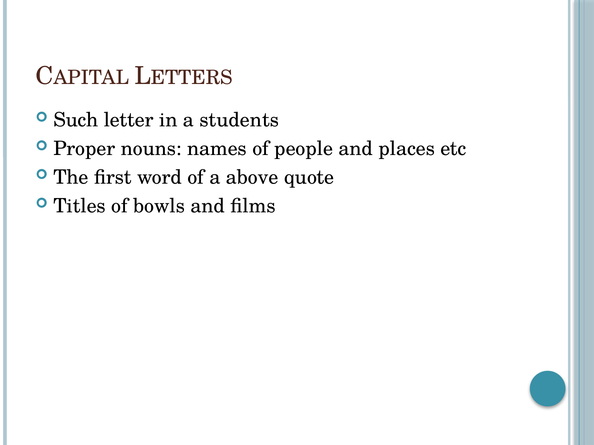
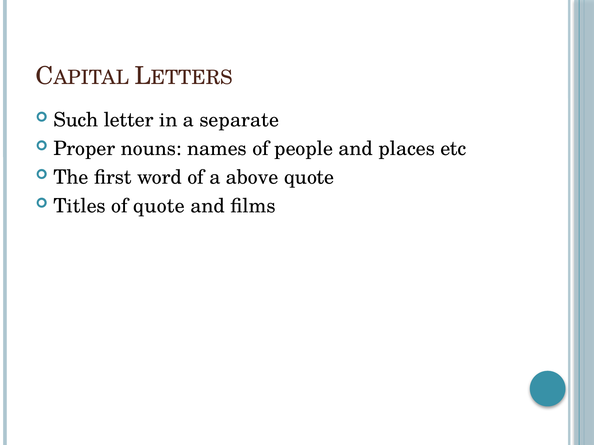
students: students -> separate
of bowls: bowls -> quote
